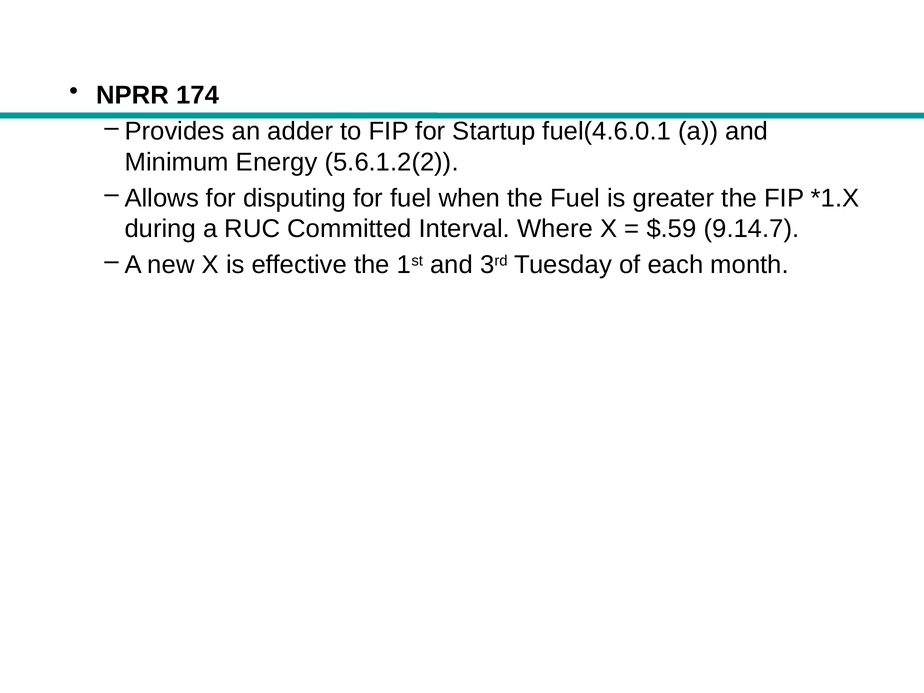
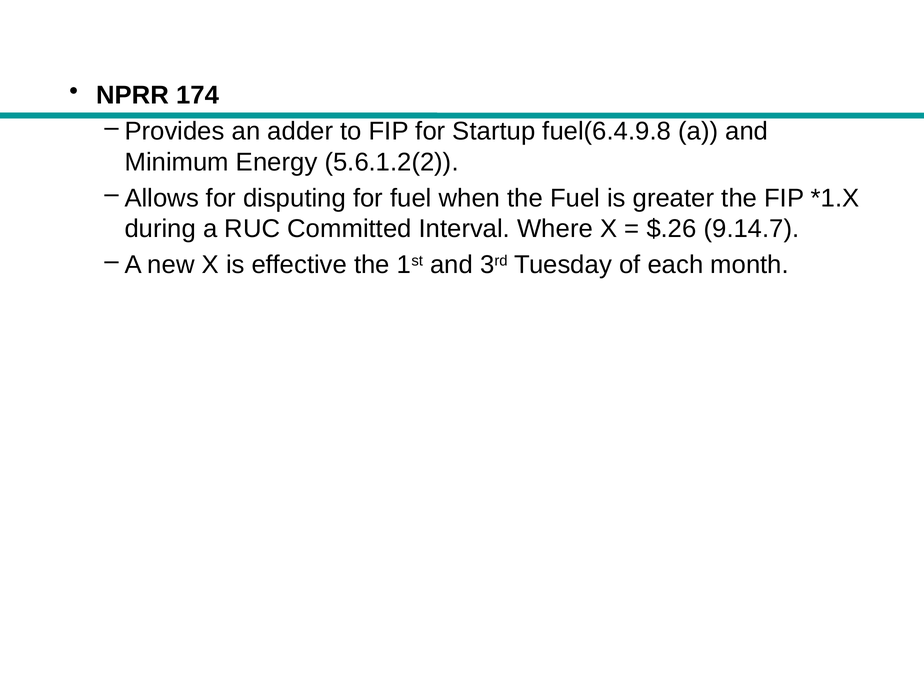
fuel(4.6.0.1: fuel(4.6.0.1 -> fuel(6.4.9.8
$.59: $.59 -> $.26
